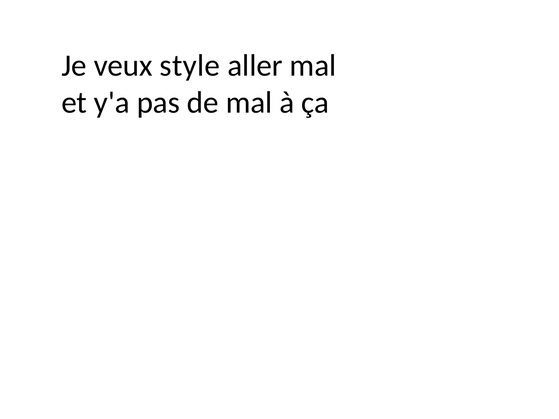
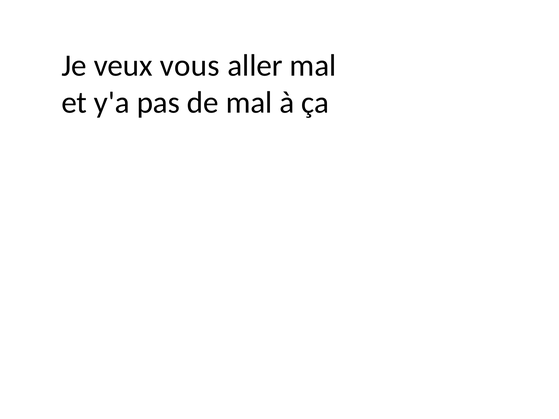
style: style -> vous
